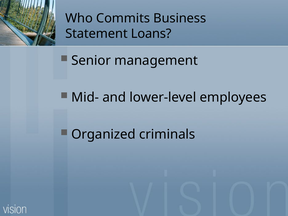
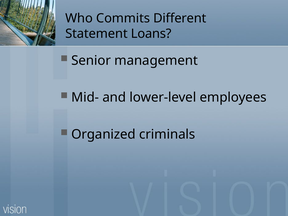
Business: Business -> Different
